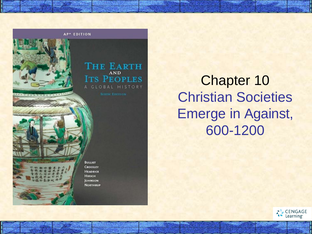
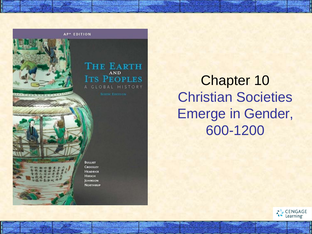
Against: Against -> Gender
